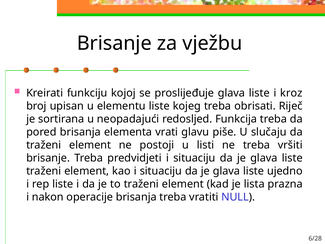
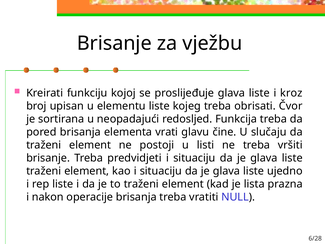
Riječ: Riječ -> Čvor
piše: piše -> čine
